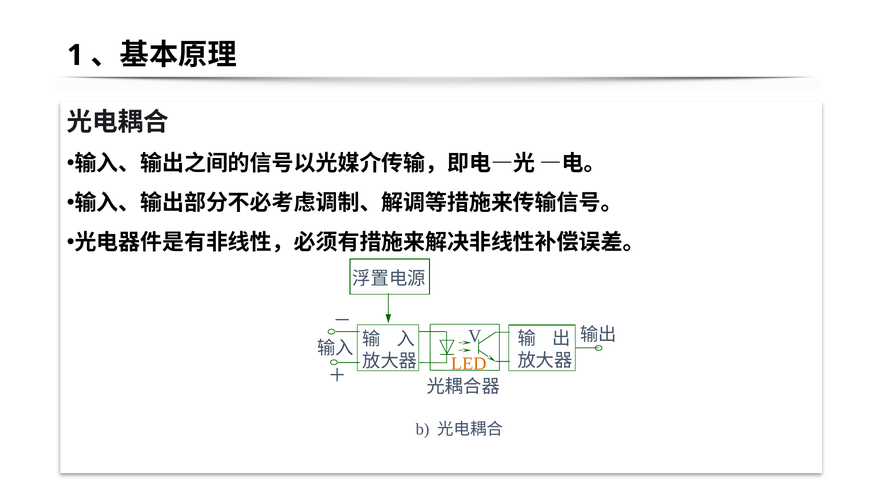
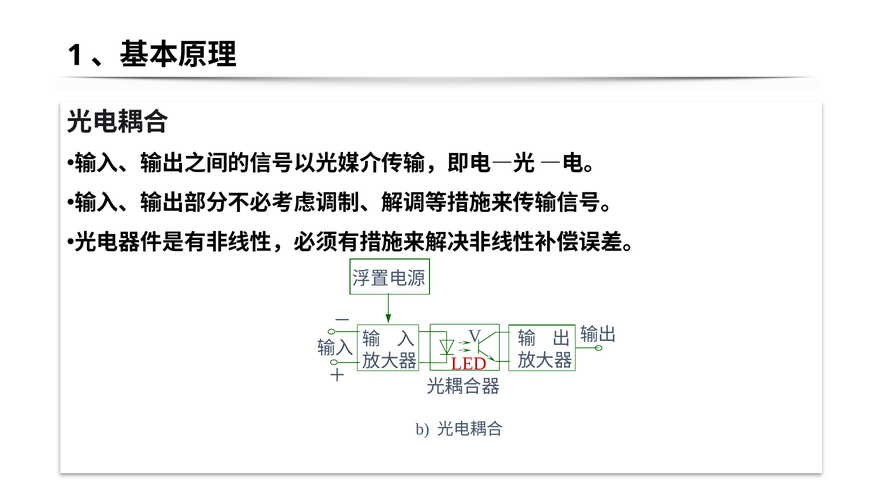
LED colour: orange -> red
